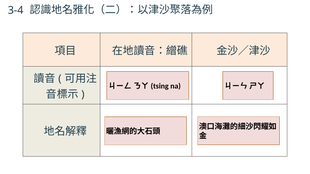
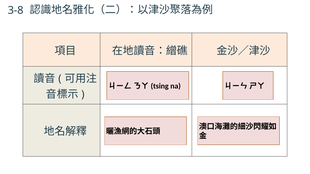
3-4: 3-4 -> 3-8
